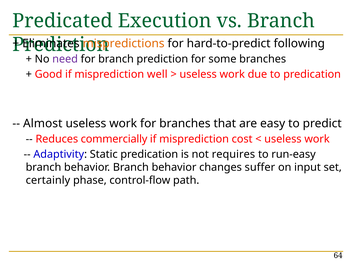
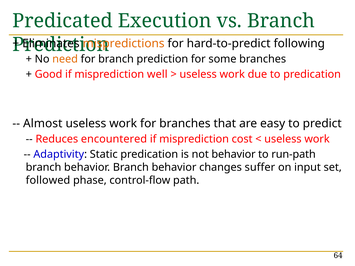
need colour: purple -> orange
commercially: commercially -> encountered
not requires: requires -> behavior
run-easy: run-easy -> run-path
certainly: certainly -> followed
